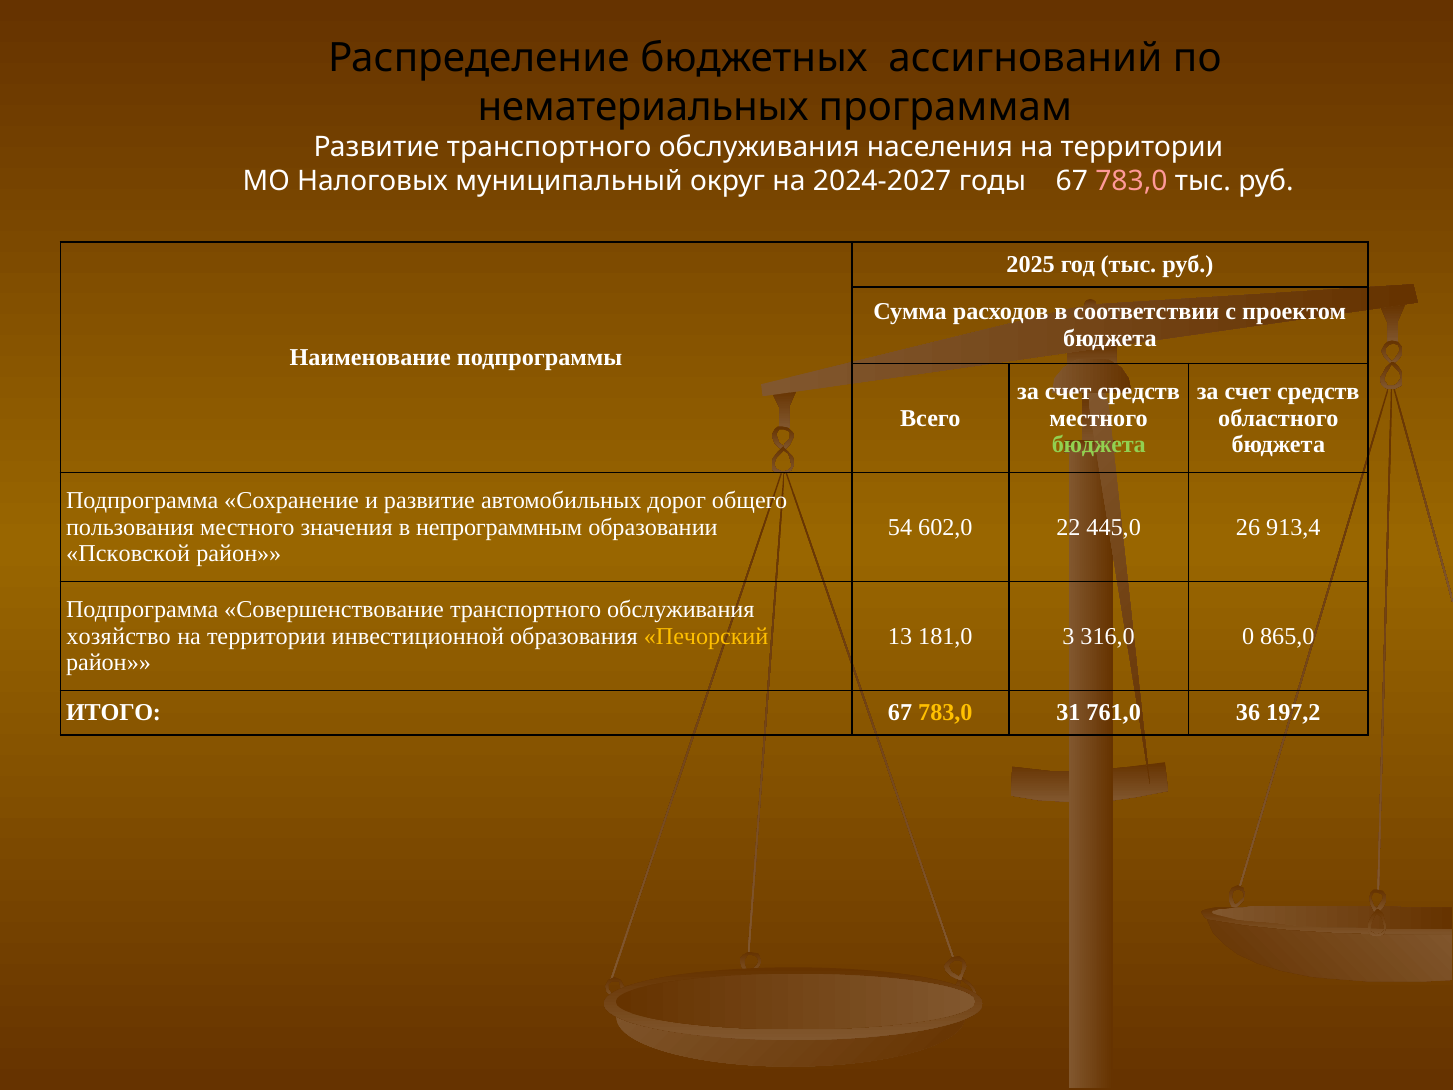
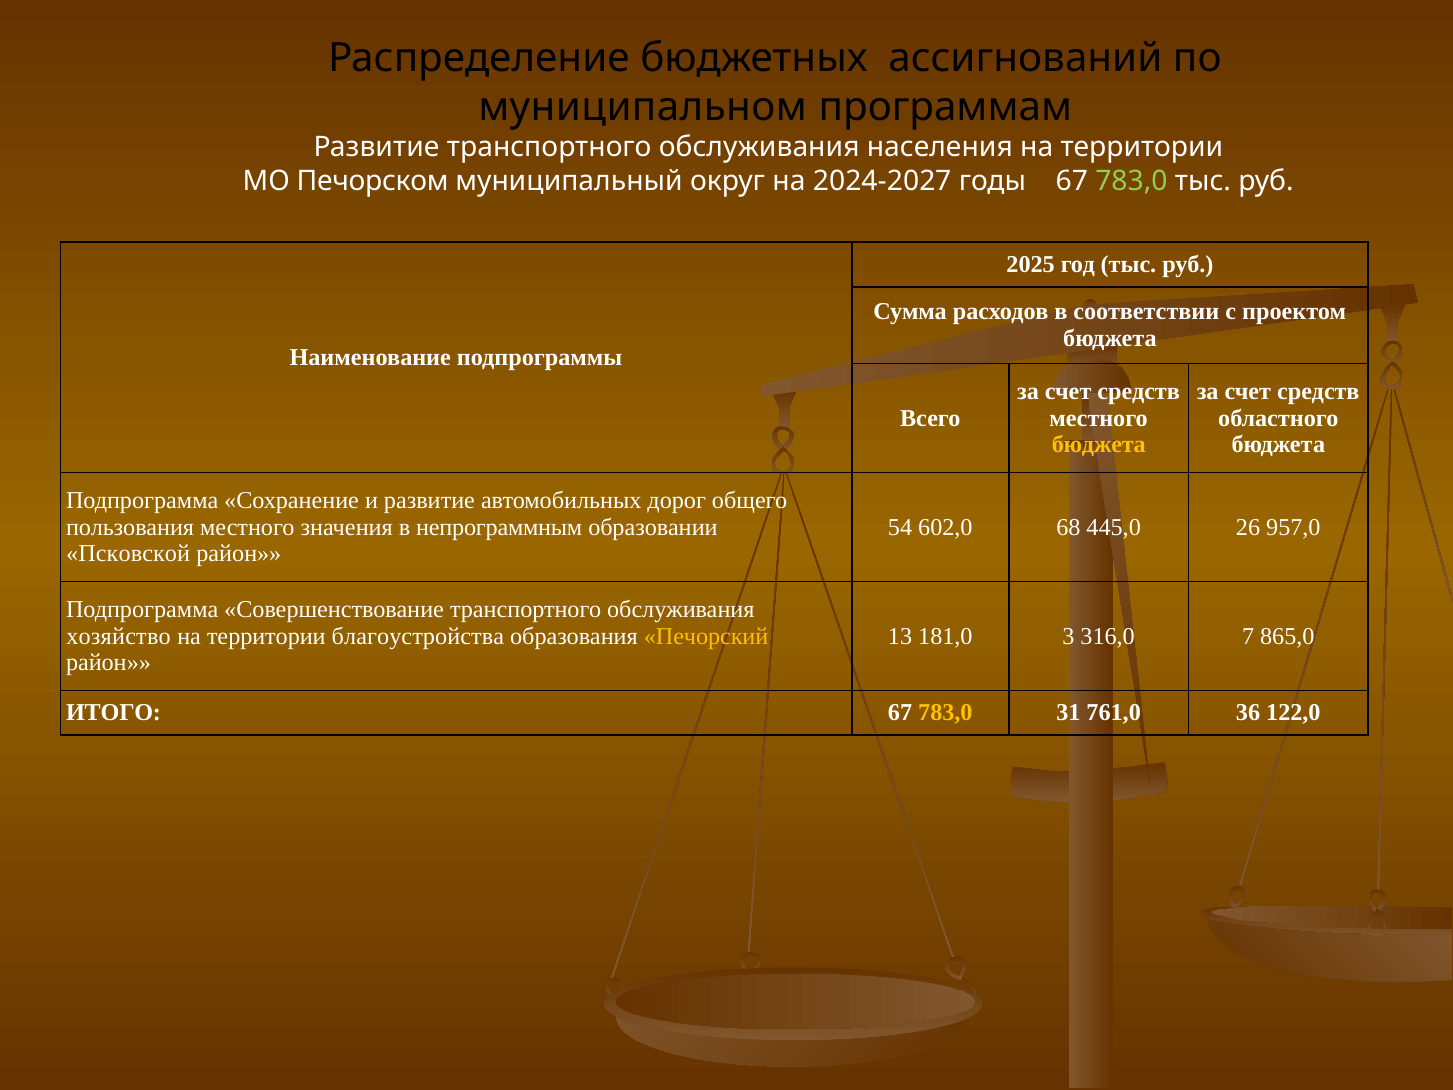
нематериальных: нематериальных -> муниципальном
Налоговых: Налоговых -> Печорском
783,0 at (1131, 181) colour: pink -> light green
бюджета at (1099, 445) colour: light green -> yellow
22: 22 -> 68
913,4: 913,4 -> 957,0
инвестиционной: инвестиционной -> благоустройства
0: 0 -> 7
197,2: 197,2 -> 122,0
